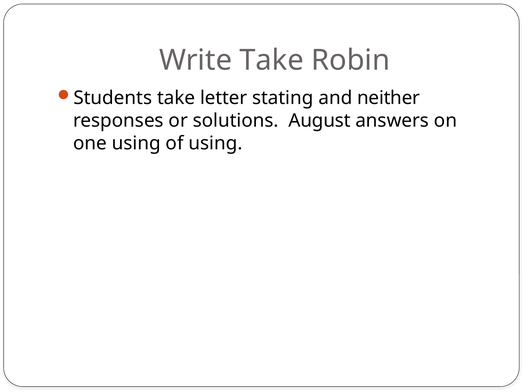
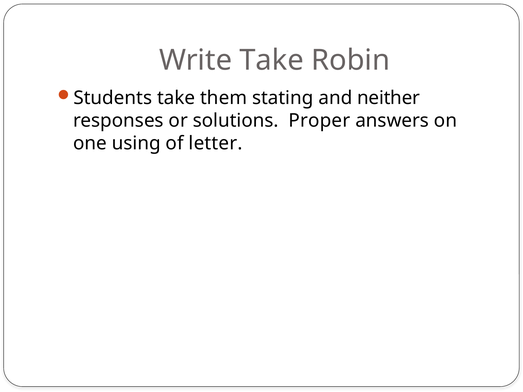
letter: letter -> them
August: August -> Proper
of using: using -> letter
